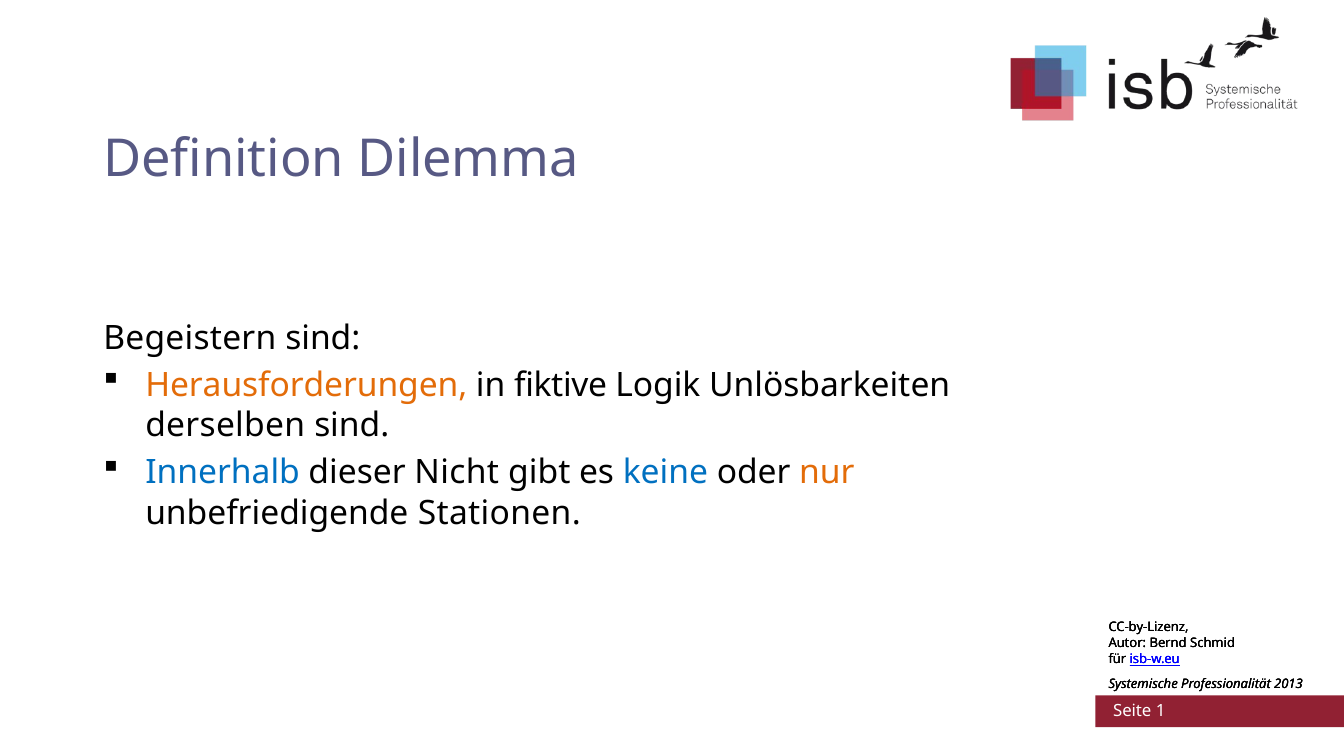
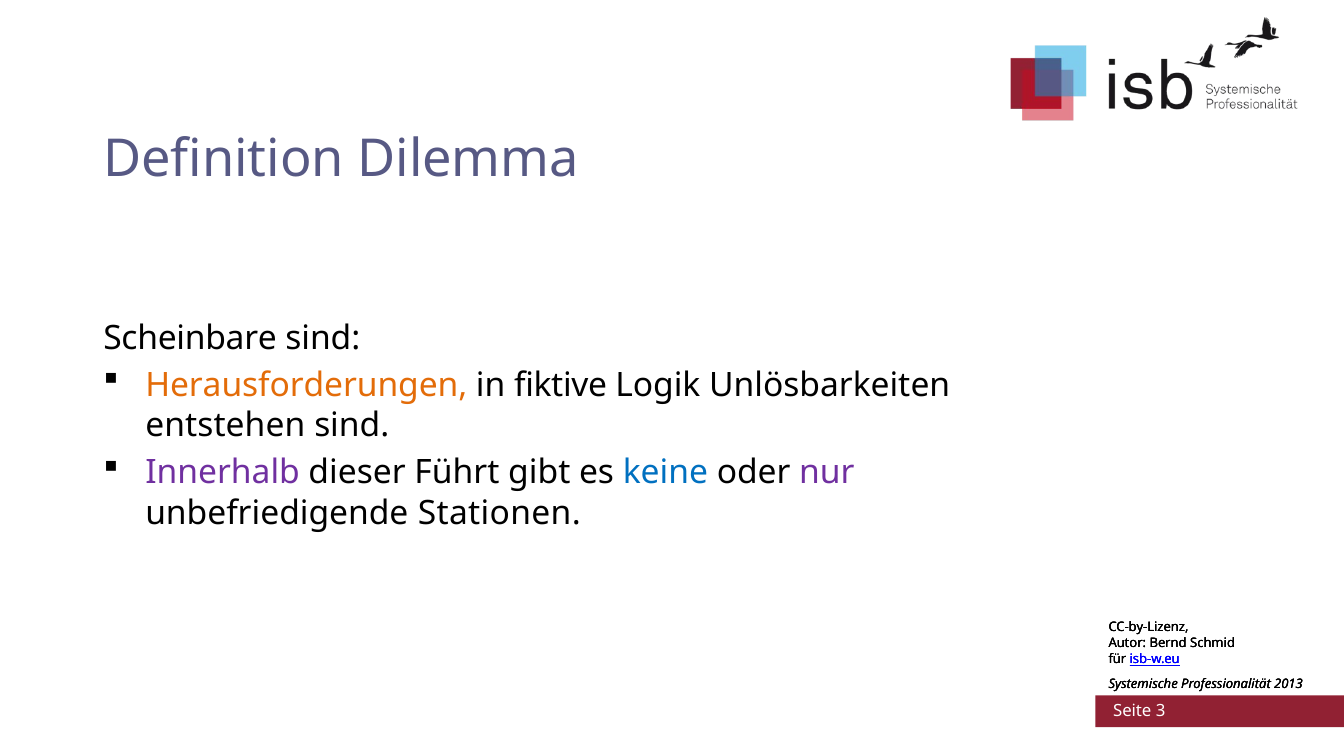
Begeistern: Begeistern -> Scheinbare
derselben: derselben -> entstehen
Innerhalb colour: blue -> purple
Nicht: Nicht -> Führt
nur colour: orange -> purple
1: 1 -> 3
